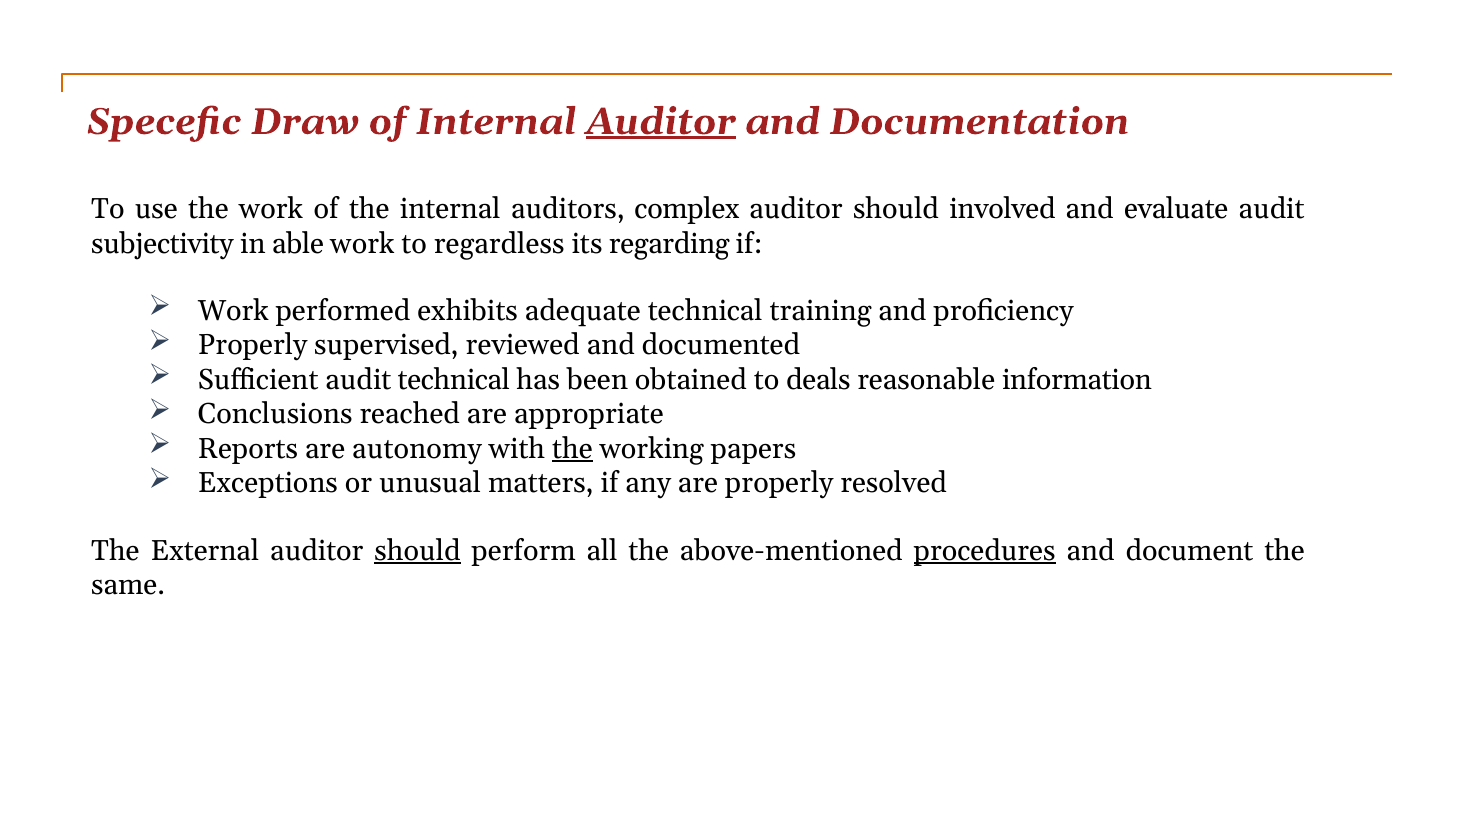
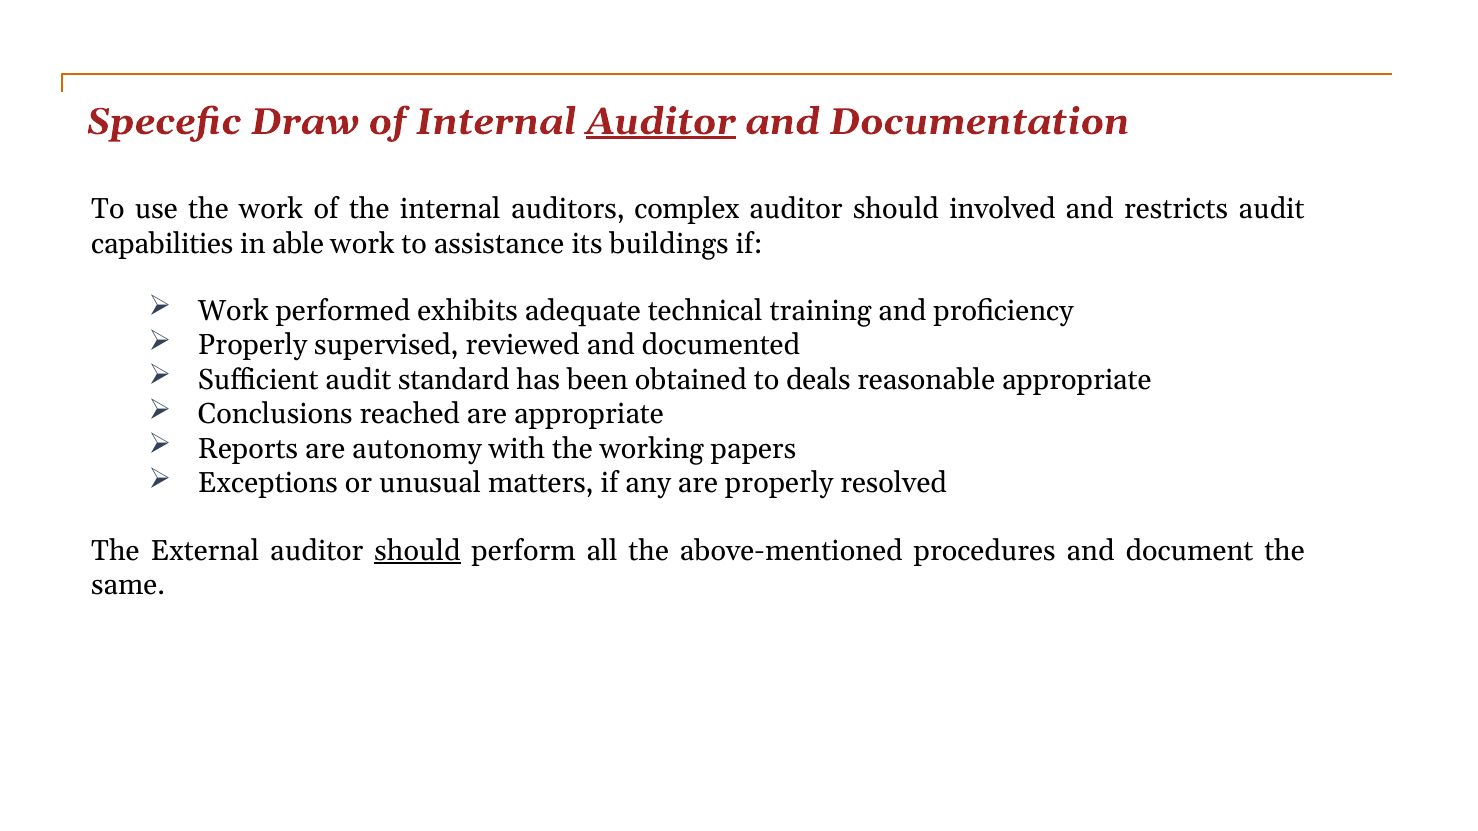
evaluate: evaluate -> restricts
subjectivity: subjectivity -> capabilities
regardless: regardless -> assistance
regarding: regarding -> buildings
audit technical: technical -> standard
reasonable information: information -> appropriate
the at (572, 449) underline: present -> none
procedures underline: present -> none
